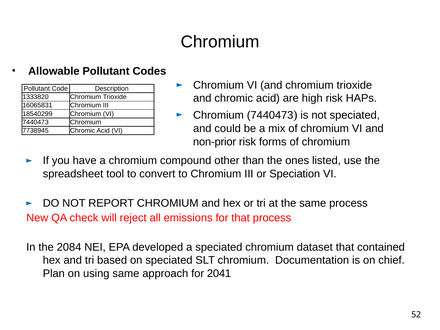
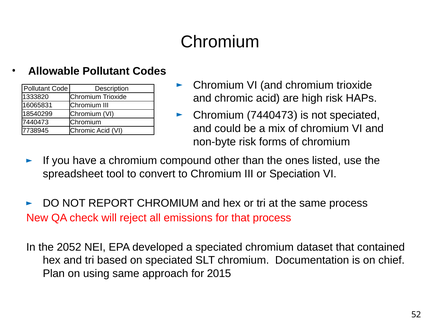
non-prior: non-prior -> non-byte
2084: 2084 -> 2052
2041: 2041 -> 2015
